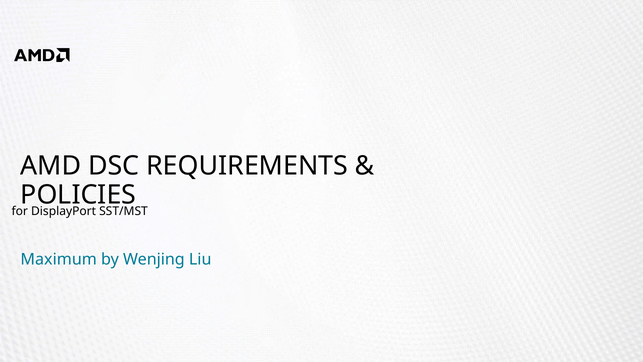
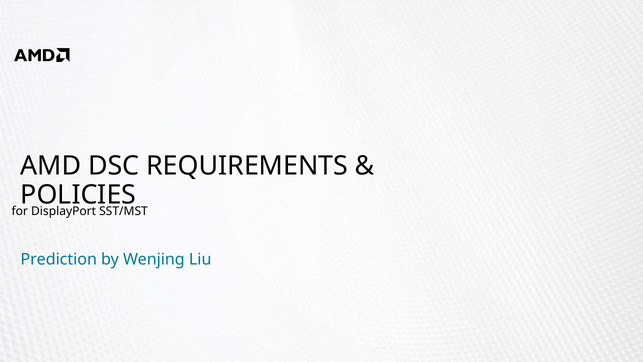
Maximum: Maximum -> Prediction
